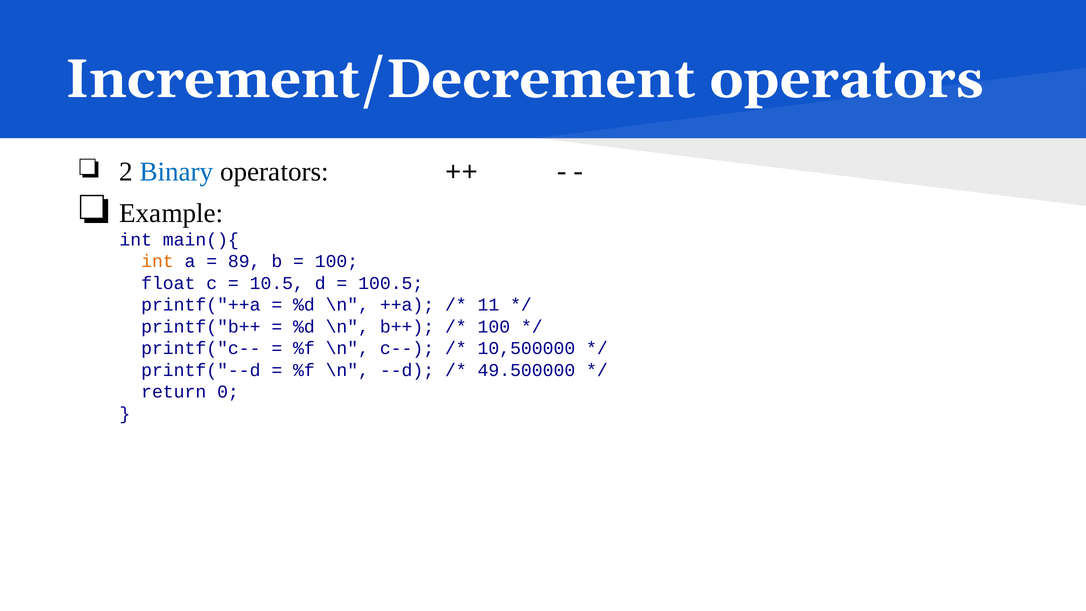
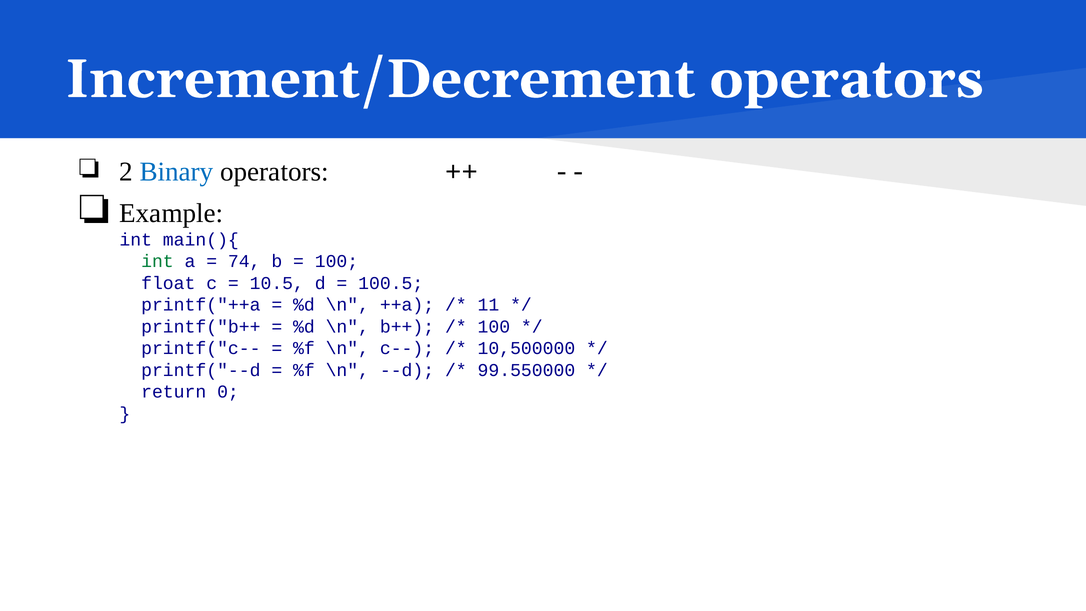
int at (157, 261) colour: orange -> green
89: 89 -> 74
49.500000: 49.500000 -> 99.550000
